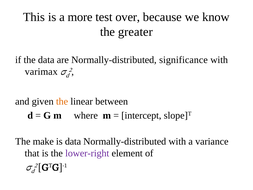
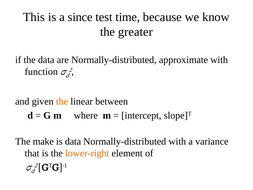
more: more -> since
over: over -> time
significance: significance -> approximate
varimax: varimax -> function
lower-right colour: purple -> orange
